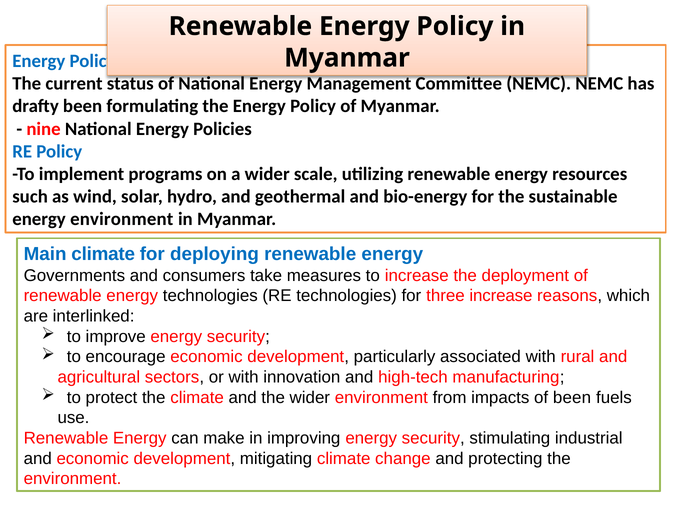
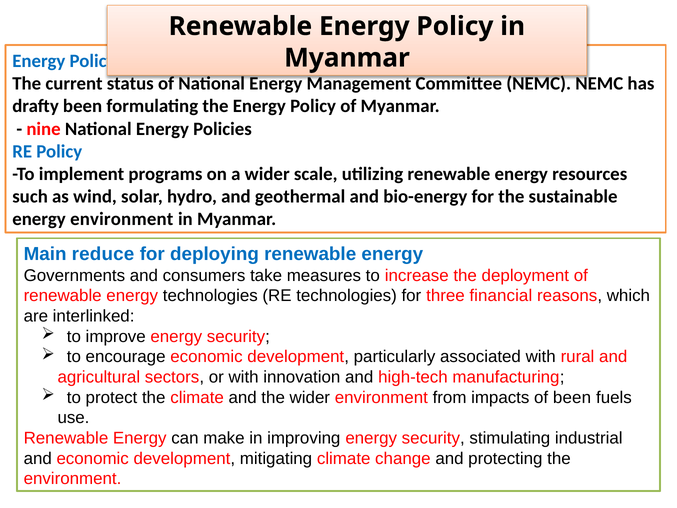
Main climate: climate -> reduce
three increase: increase -> financial
